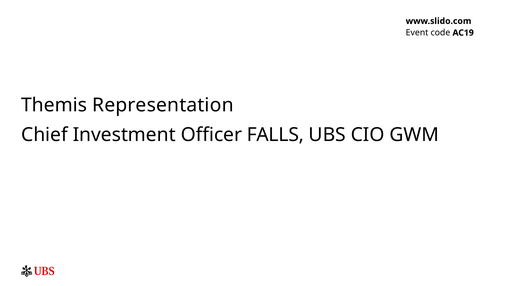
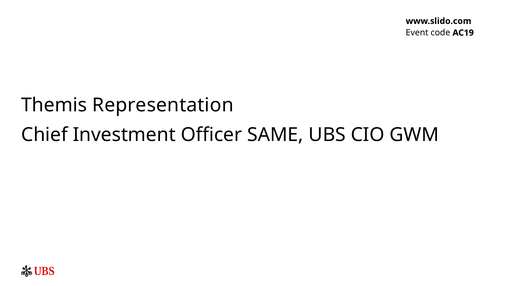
FALLS: FALLS -> SAME
